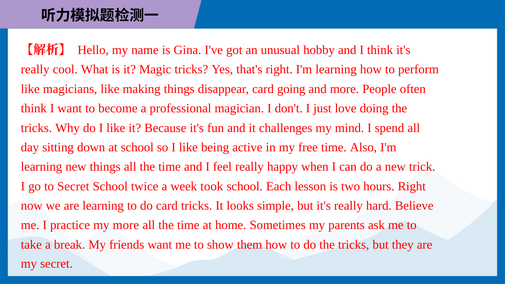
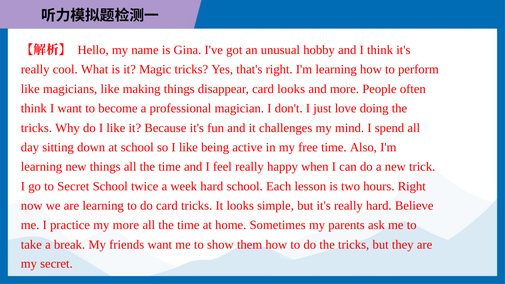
card going: going -> looks
week took: took -> hard
